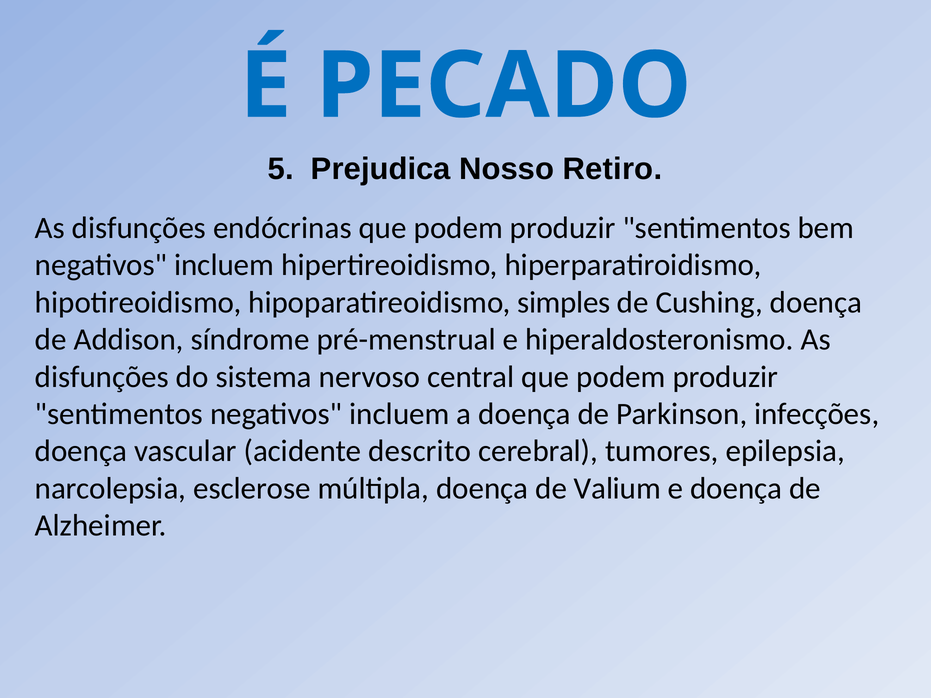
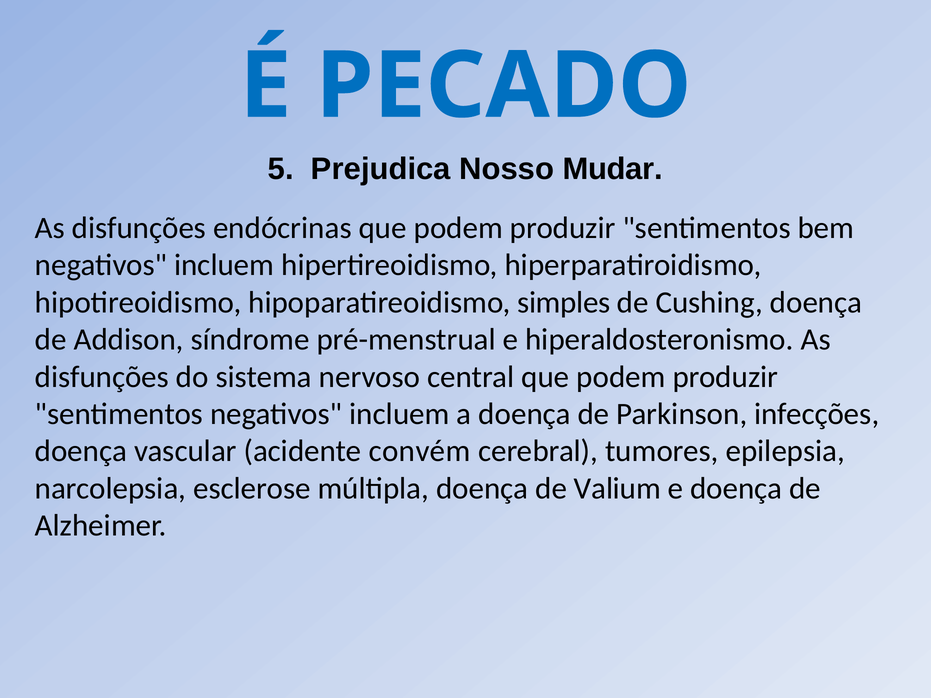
Retiro: Retiro -> Mudar
descrito: descrito -> convém
